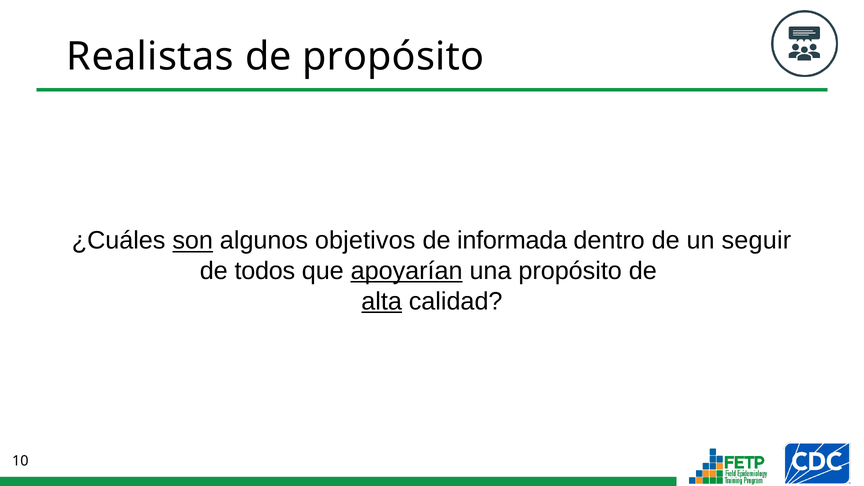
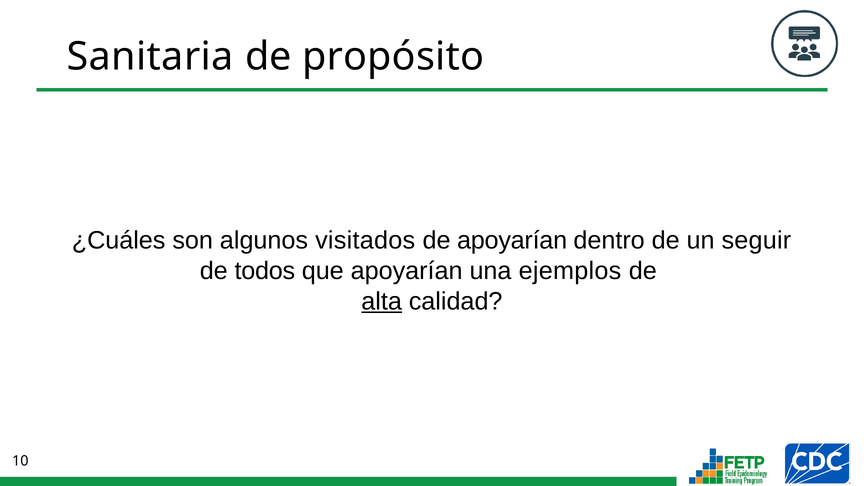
Realistas: Realistas -> Sanitaria
son underline: present -> none
objetivos: objetivos -> visitados
de informada: informada -> apoyarían
apoyarían at (407, 271) underline: present -> none
una propósito: propósito -> ejemplos
